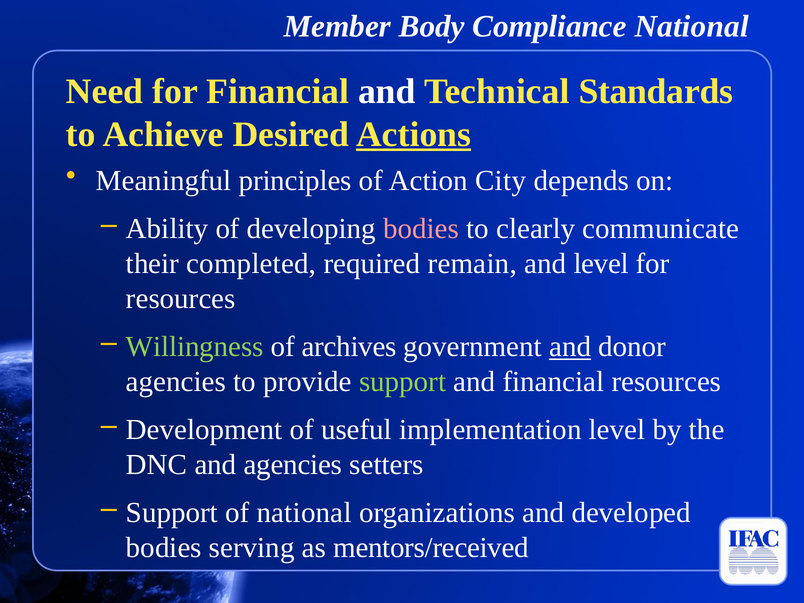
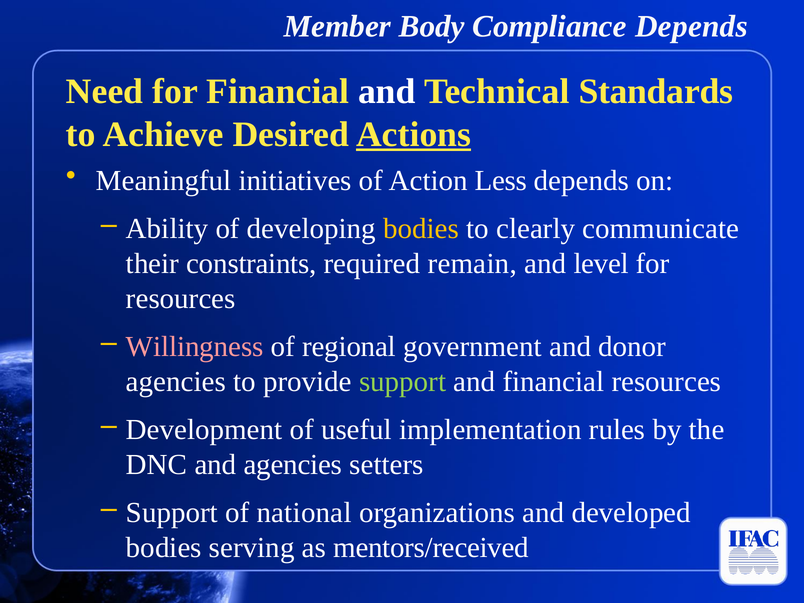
Compliance National: National -> Depends
principles: principles -> initiatives
City: City -> Less
bodies at (421, 229) colour: pink -> yellow
completed: completed -> constraints
Willingness colour: light green -> pink
archives: archives -> regional
and at (570, 347) underline: present -> none
implementation level: level -> rules
